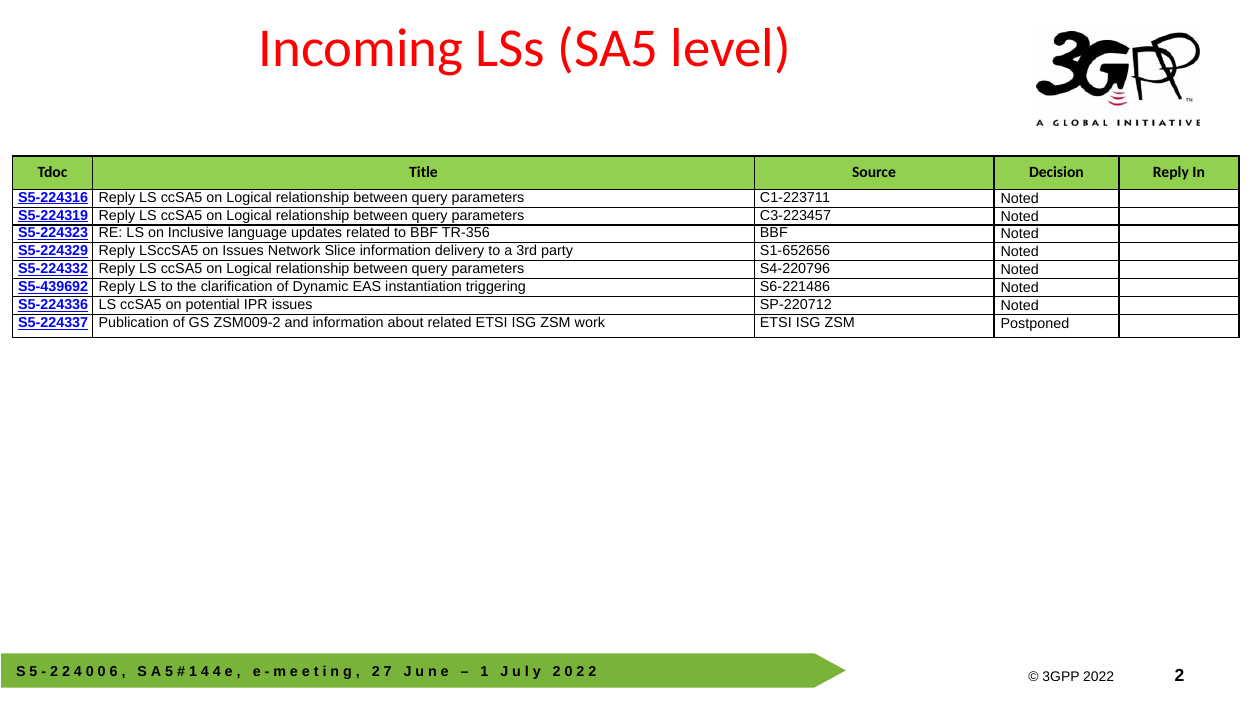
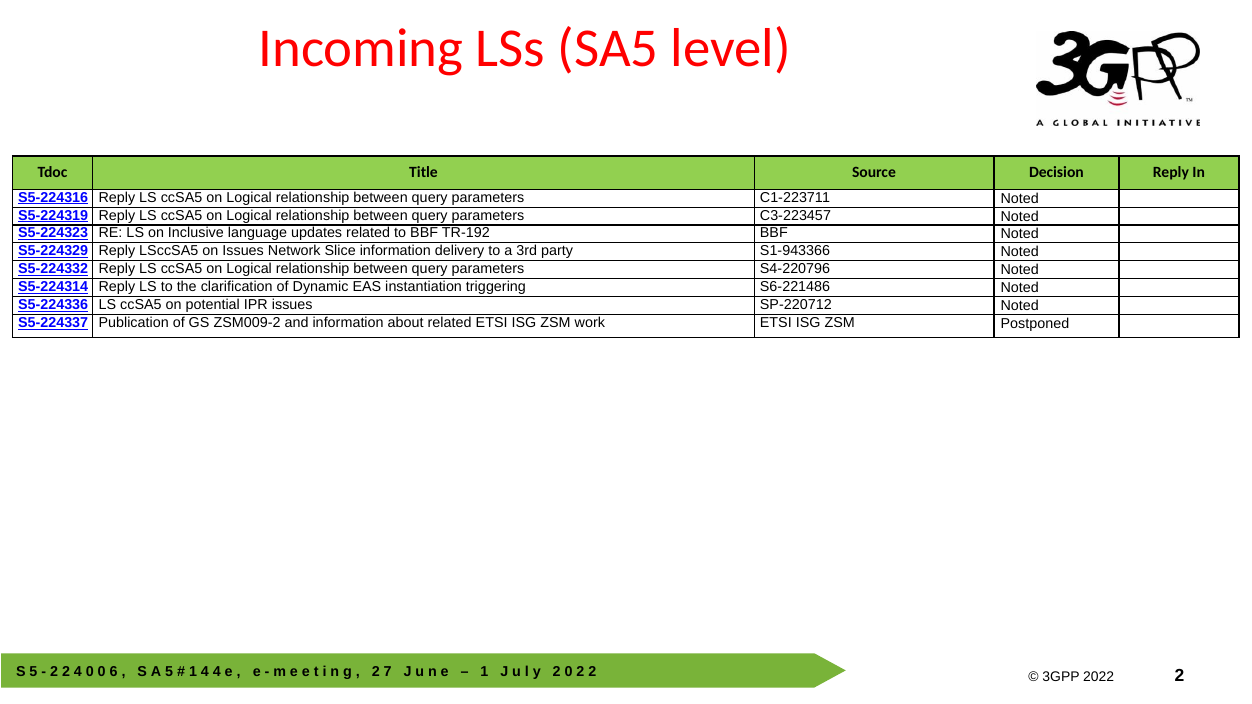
TR-356: TR-356 -> TR-192
S1-652656: S1-652656 -> S1-943366
S5-439692: S5-439692 -> S5-224314
